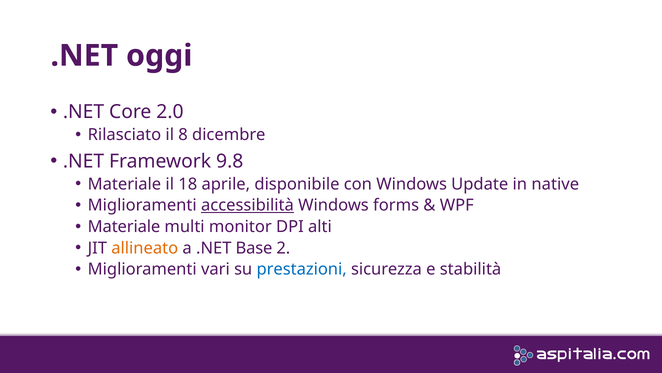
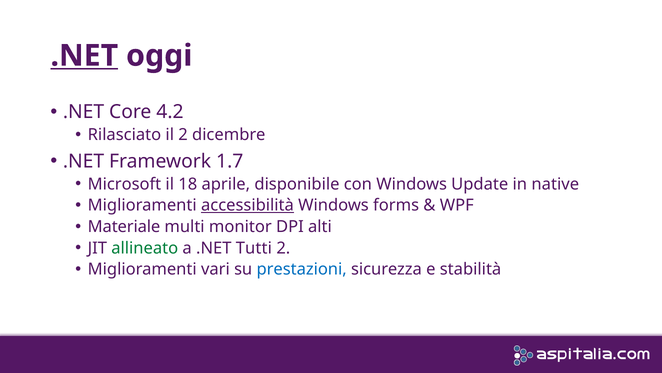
.NET at (84, 56) underline: none -> present
2.0: 2.0 -> 4.2
il 8: 8 -> 2
9.8: 9.8 -> 1.7
Materiale at (124, 184): Materiale -> Microsoft
allineato colour: orange -> green
Base: Base -> Tutti
